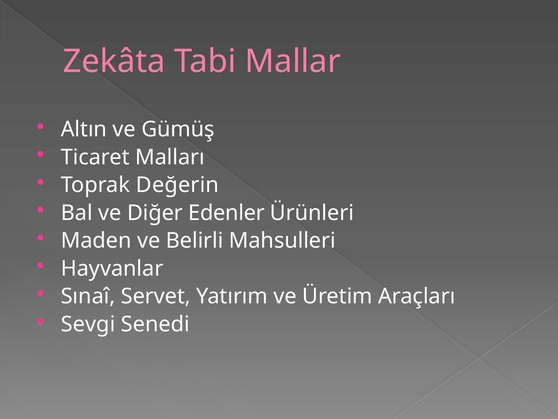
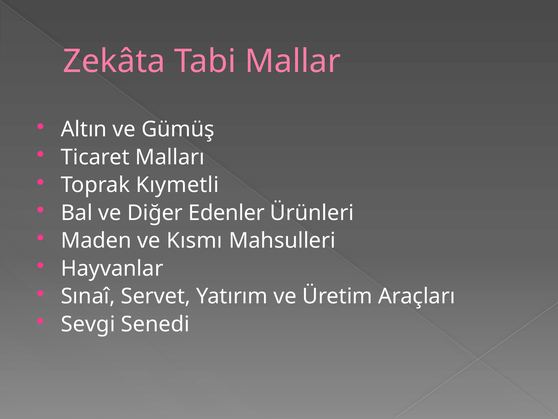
Değerin: Değerin -> Kıymetli
Belirli: Belirli -> Kısmı
